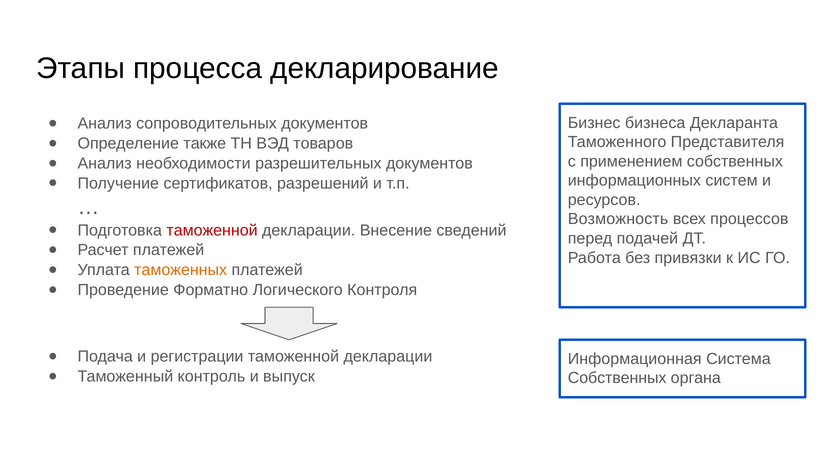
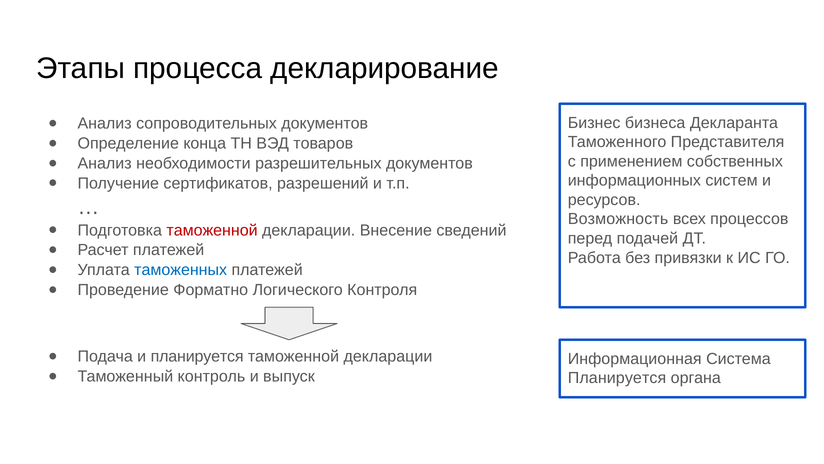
также: также -> конца
таможенных colour: orange -> blue
и регистрации: регистрации -> планируется
Собственных at (617, 378): Собственных -> Планируется
